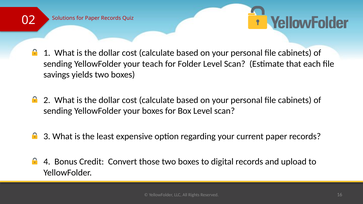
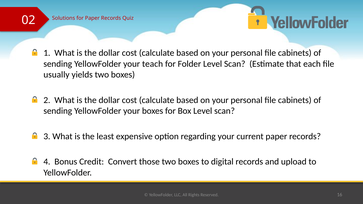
savings: savings -> usually
